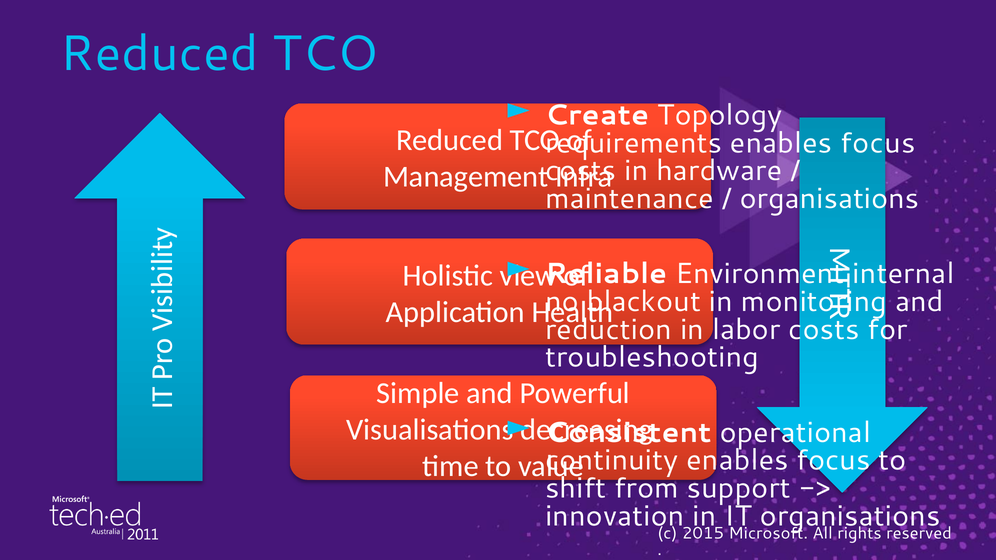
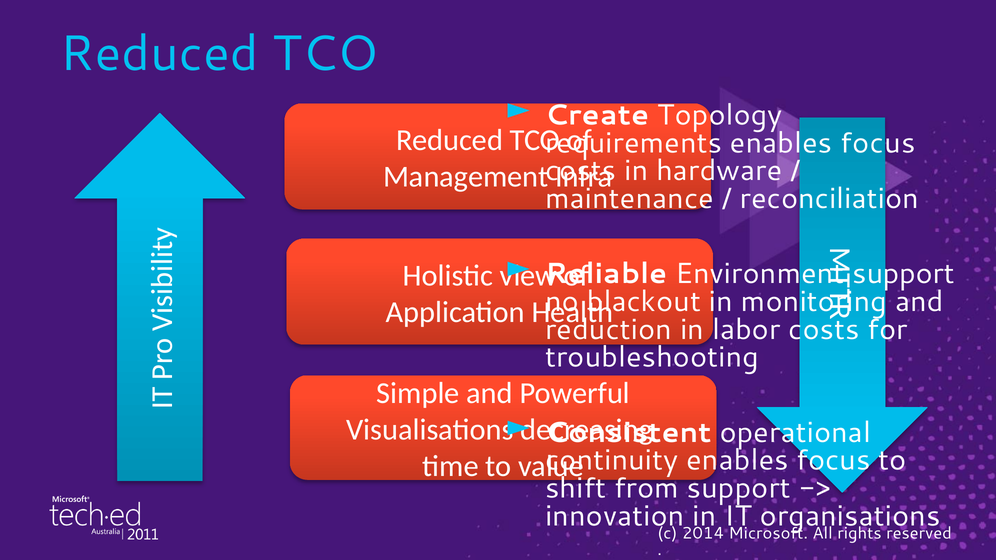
organisations at (830, 199): organisations -> reconciliation
internal at (903, 274): internal -> support
2015: 2015 -> 2014
